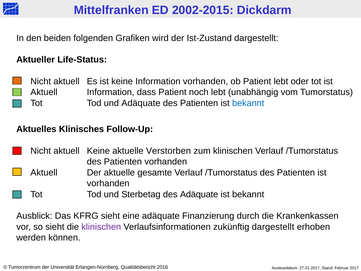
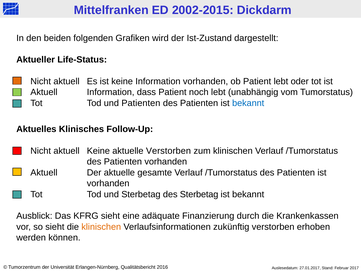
und Adäquate: Adäquate -> Patienten
des Adäquate: Adäquate -> Sterbetag
klinischen at (101, 227) colour: purple -> orange
zukünftig dargestellt: dargestellt -> verstorben
